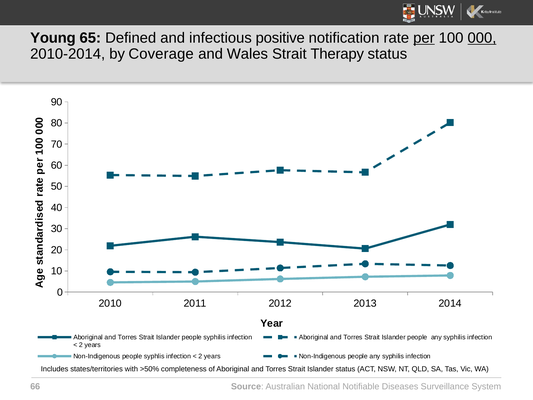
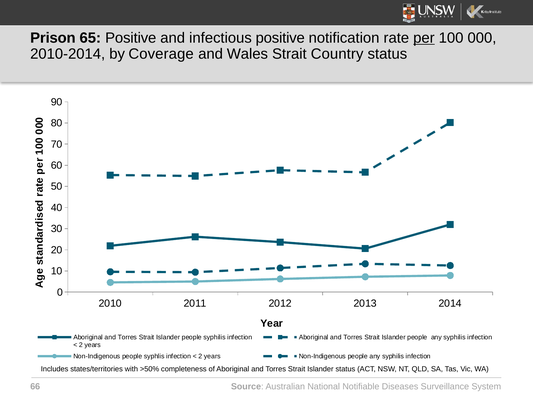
Young: Young -> Prison
65 Defined: Defined -> Positive
000 underline: present -> none
Therapy: Therapy -> Country
